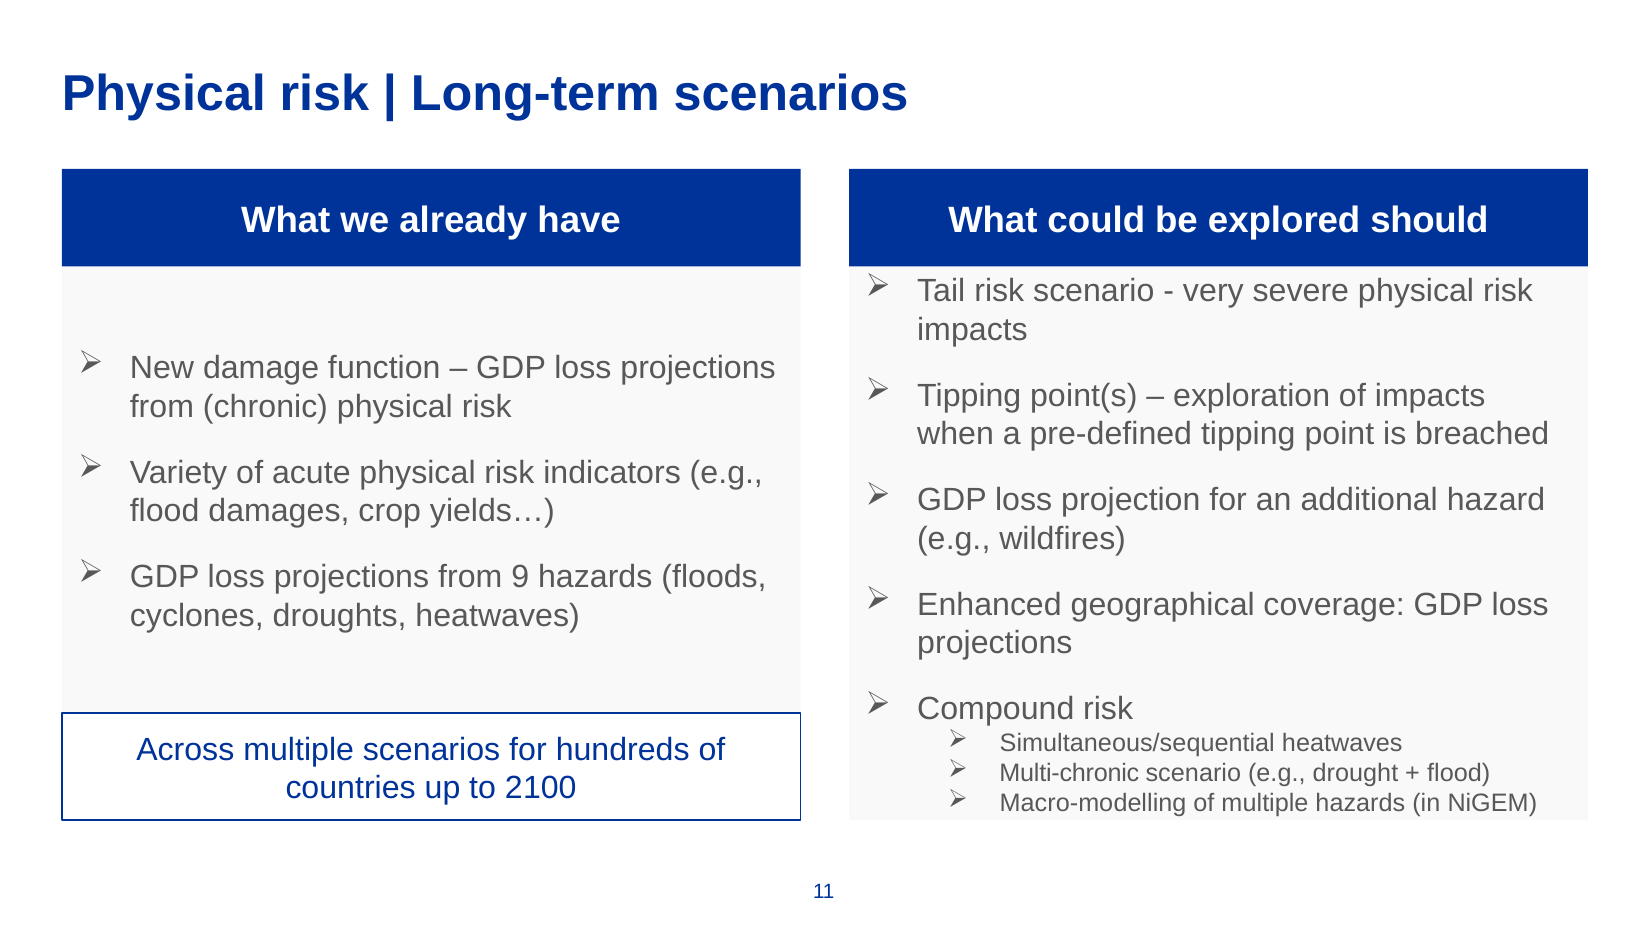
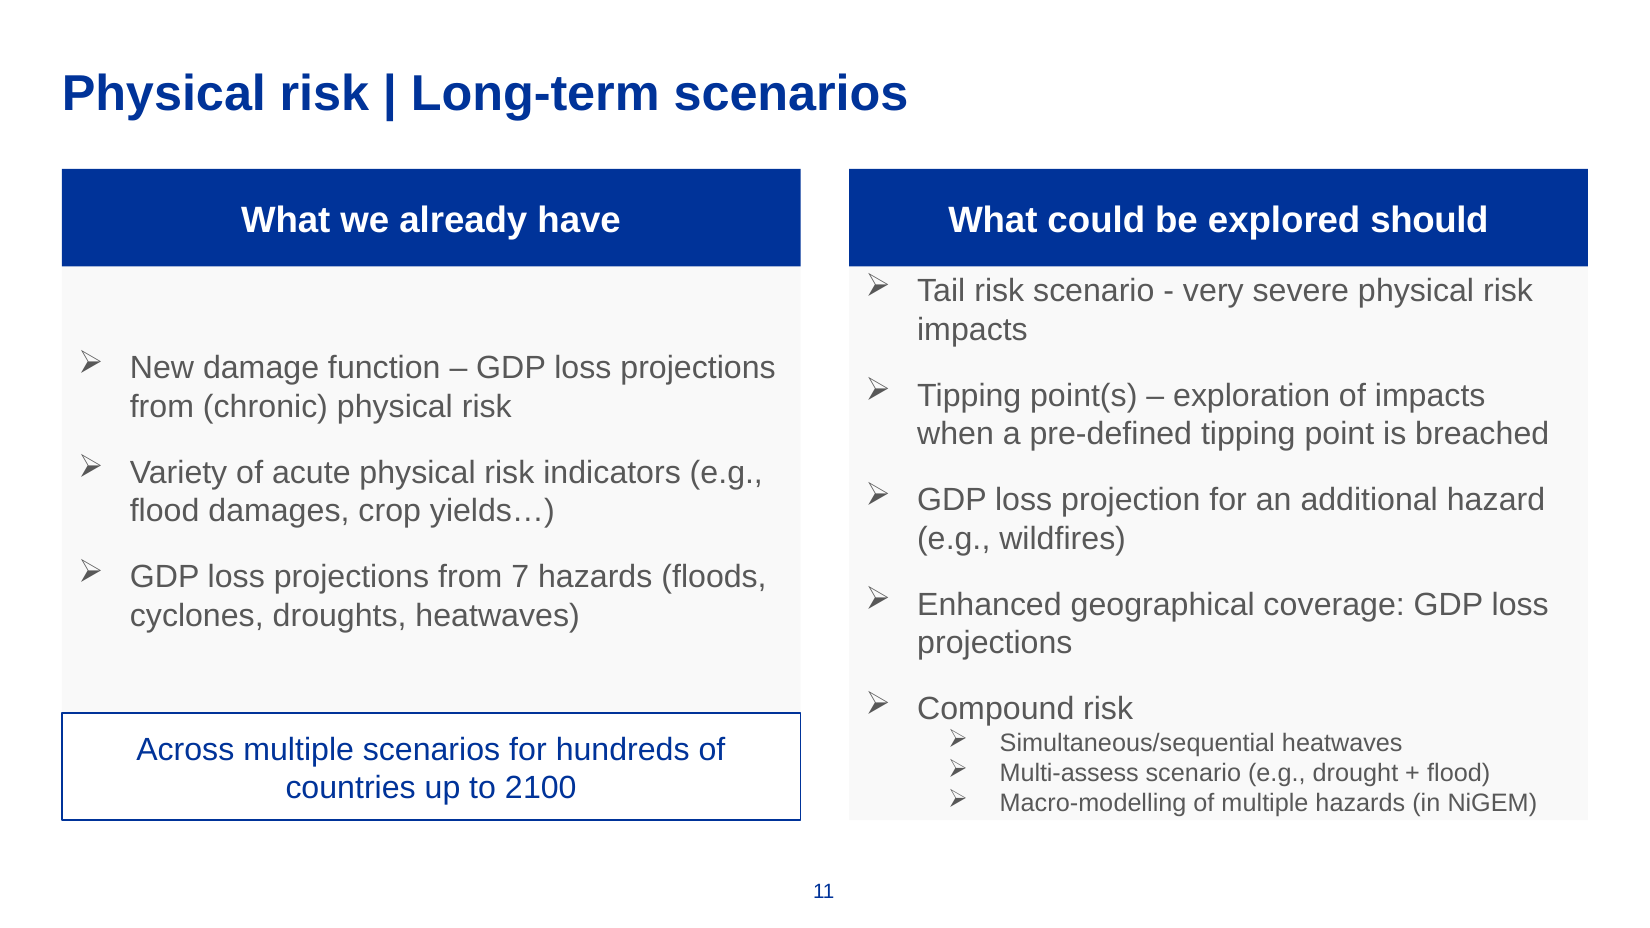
9: 9 -> 7
Multi-chronic: Multi-chronic -> Multi-assess
